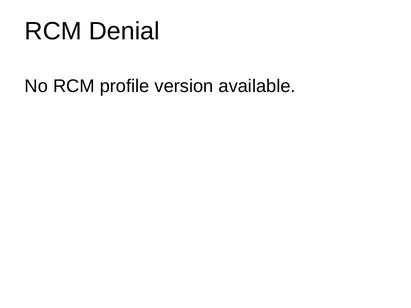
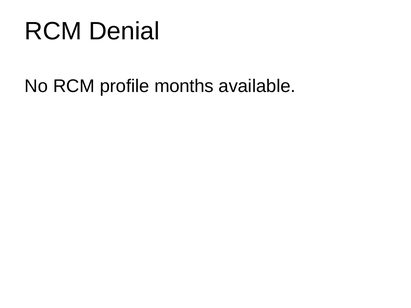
version: version -> months
